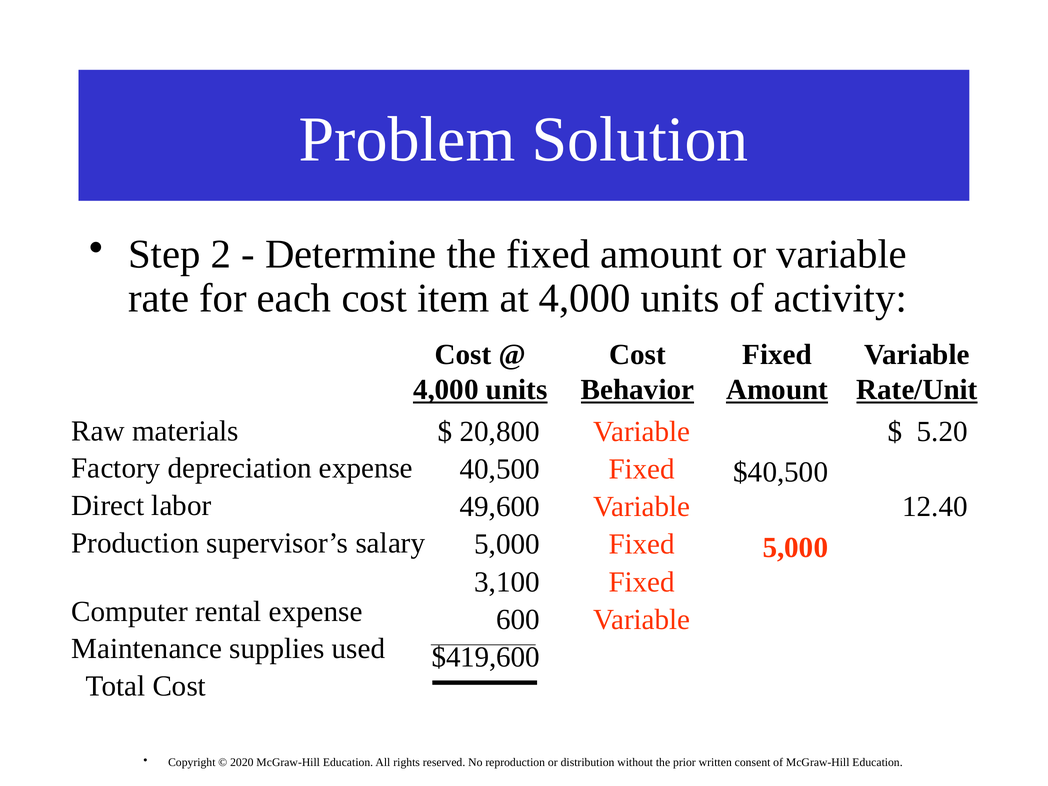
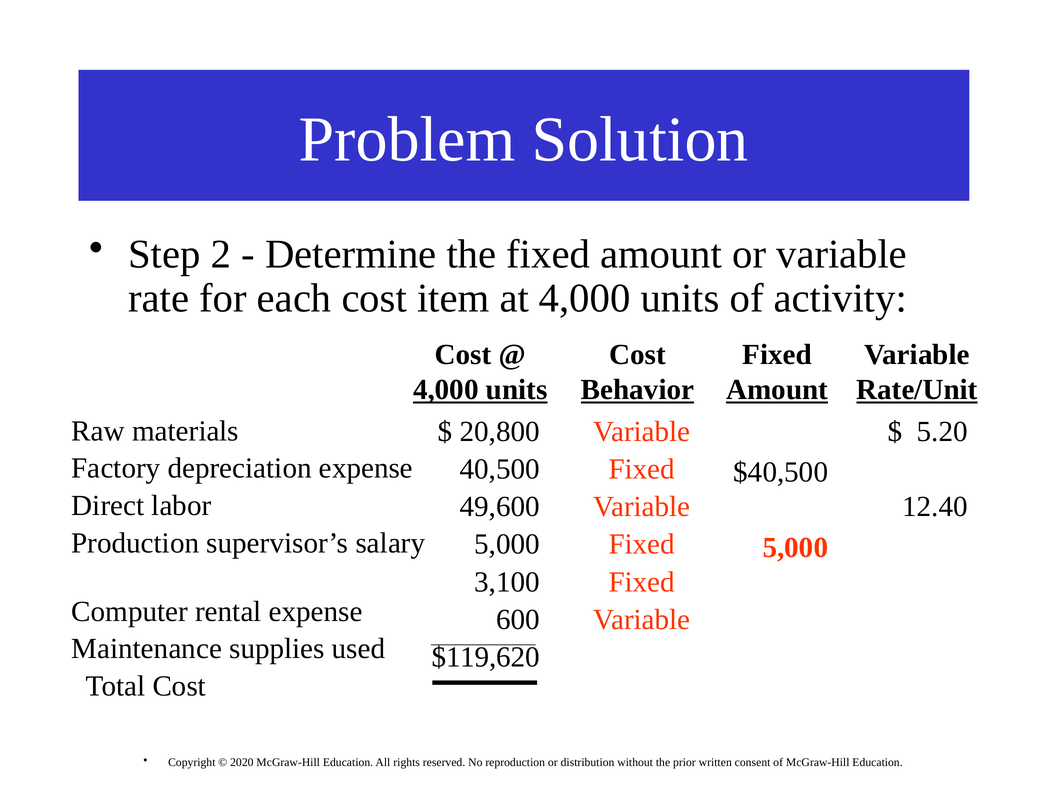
$419,600: $419,600 -> $119,620
